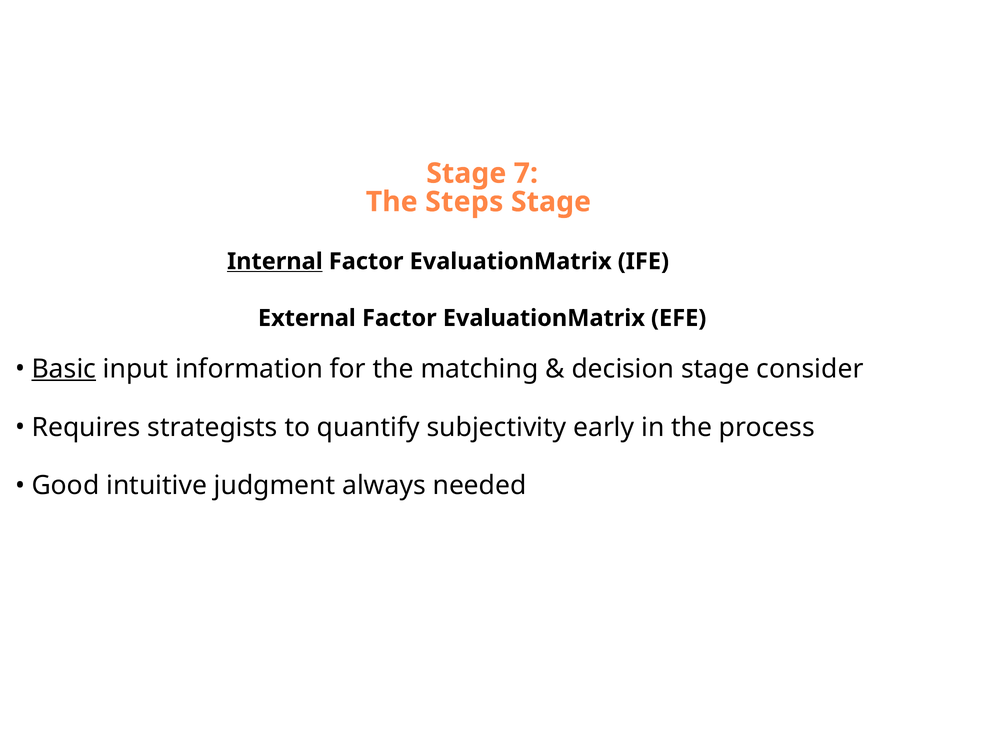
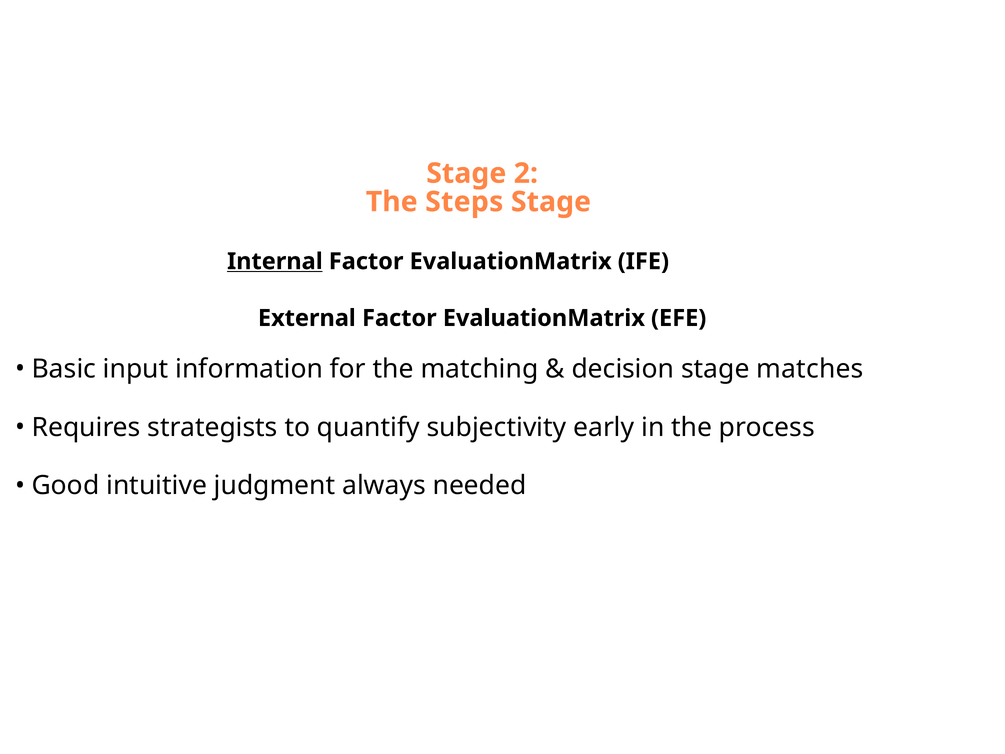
7: 7 -> 2
Basic underline: present -> none
consider: consider -> matches
